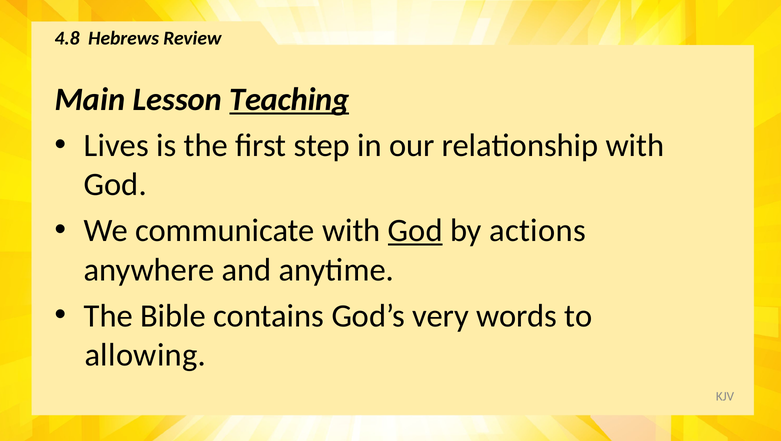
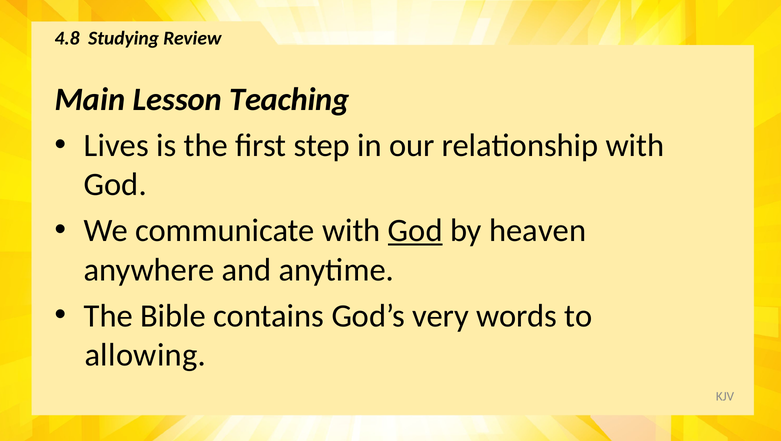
Hebrews: Hebrews -> Studying
Teaching underline: present -> none
actions: actions -> heaven
